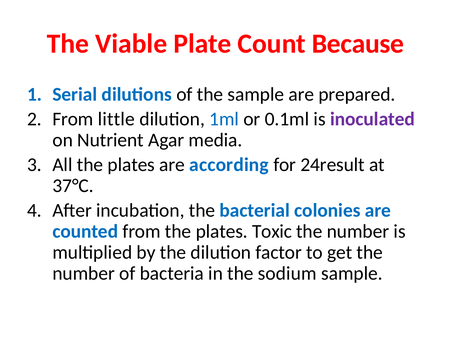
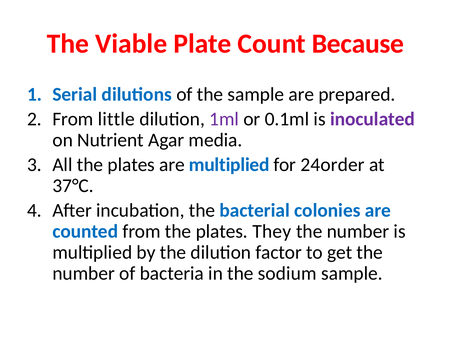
1ml colour: blue -> purple
are according: according -> multiplied
24result: 24result -> 24order
Toxic: Toxic -> They
